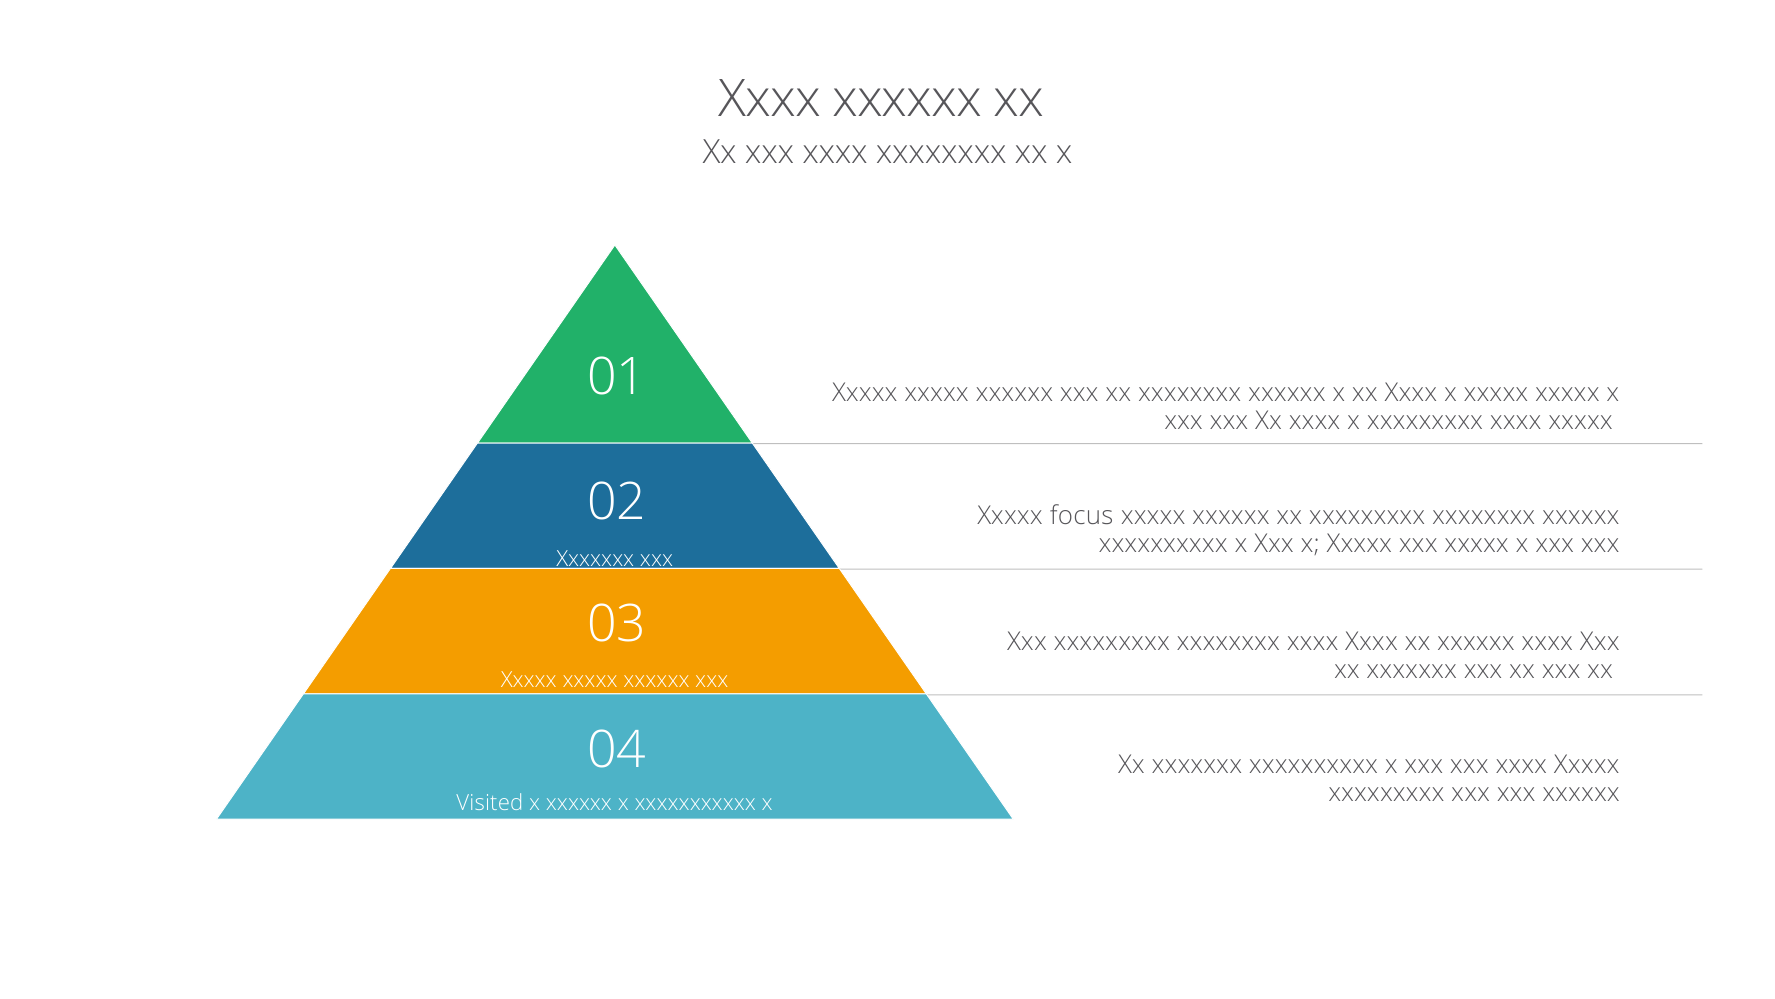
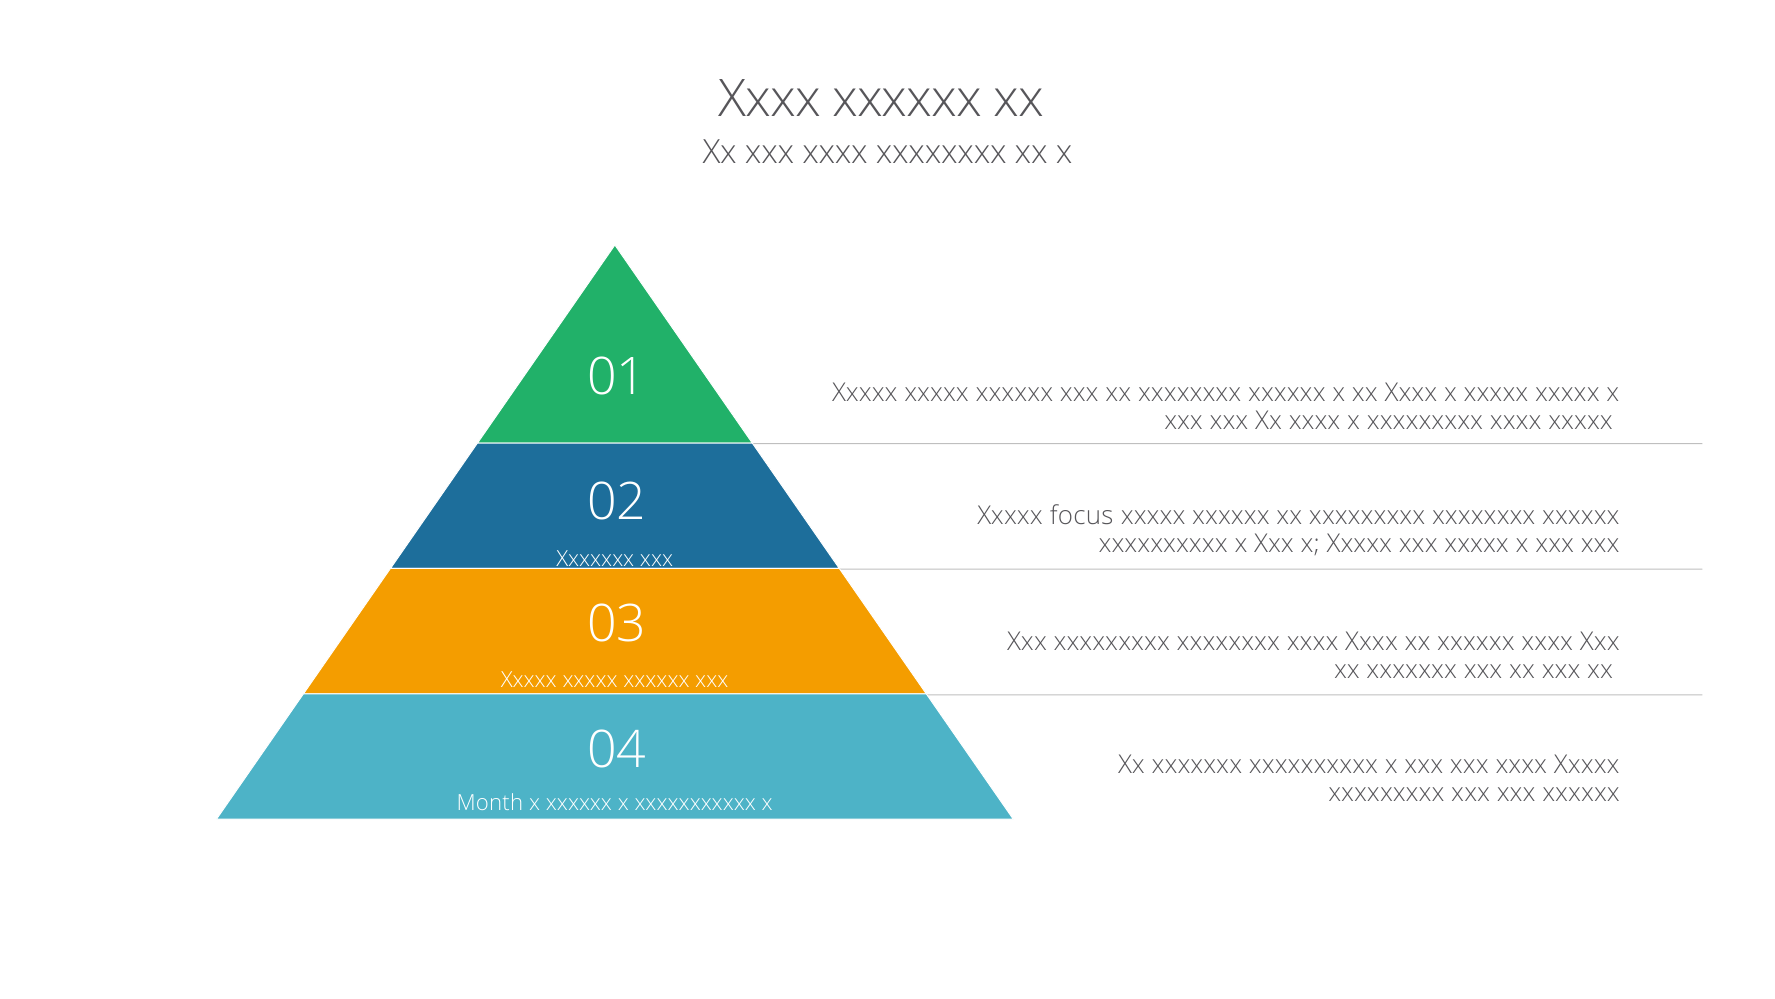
Visited: Visited -> Month
